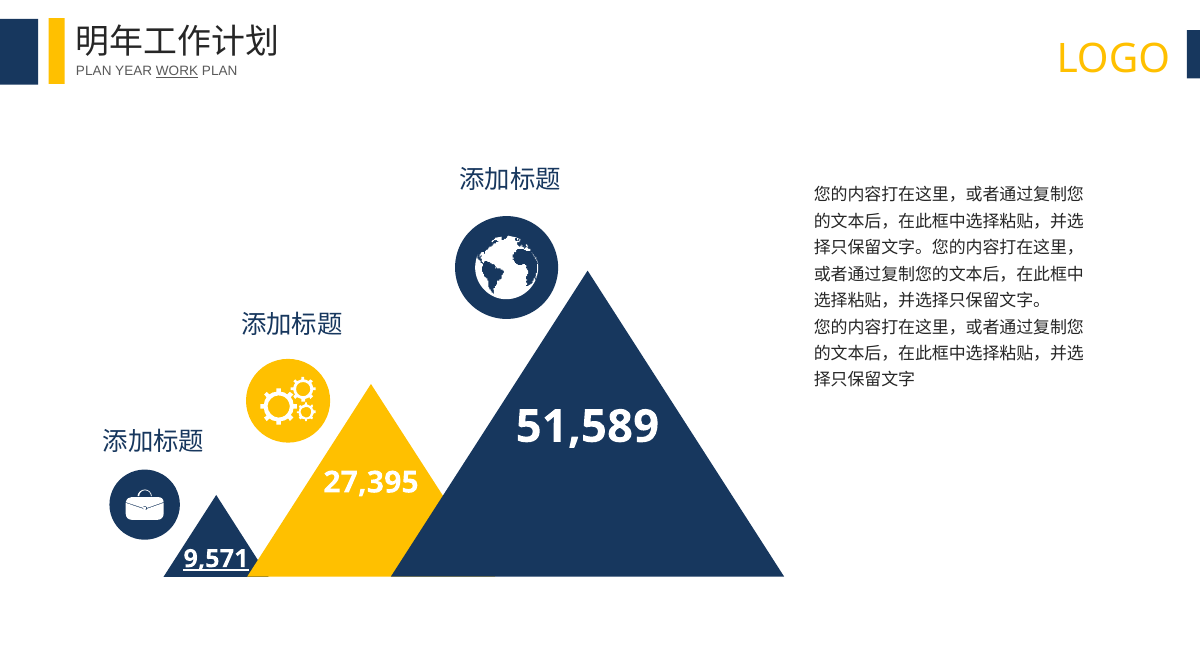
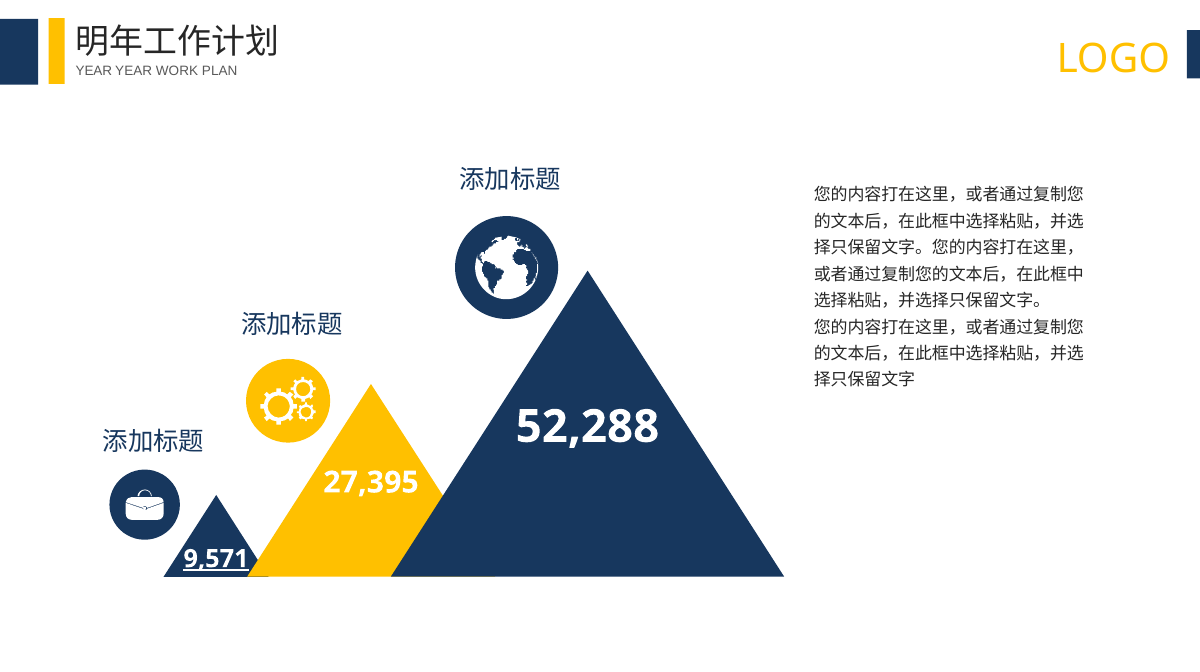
PLAN at (94, 71): PLAN -> YEAR
WORK underline: present -> none
51,589: 51,589 -> 52,288
